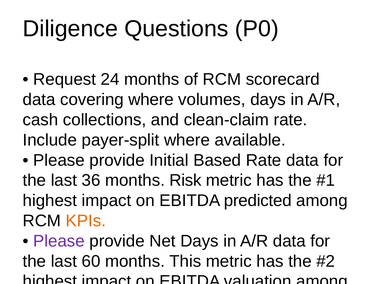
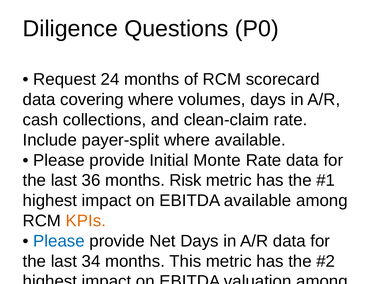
Based: Based -> Monte
EBITDA predicted: predicted -> available
Please at (59, 241) colour: purple -> blue
60: 60 -> 34
